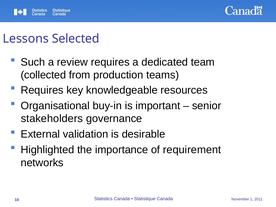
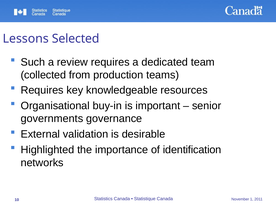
stakeholders: stakeholders -> governments
requirement: requirement -> identification
